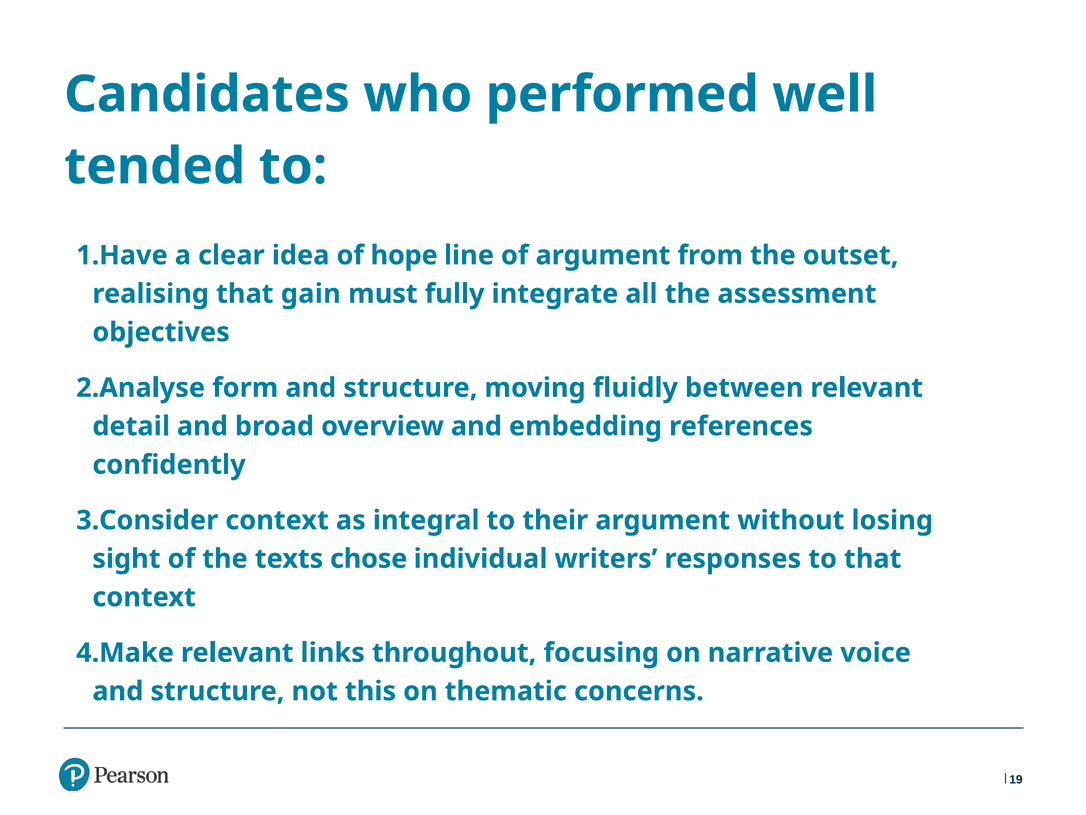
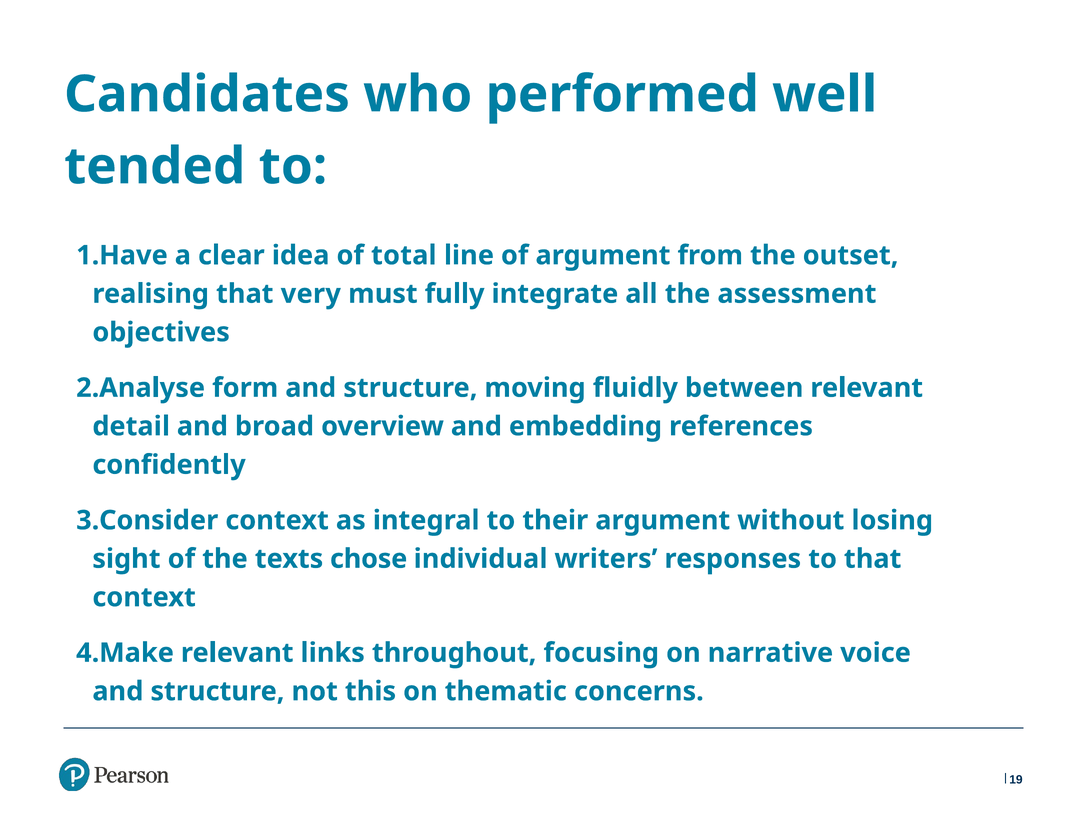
hope: hope -> total
gain: gain -> very
